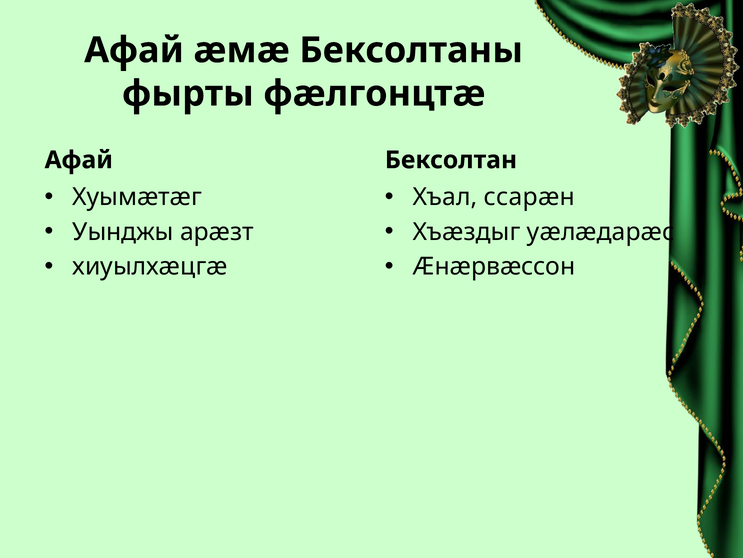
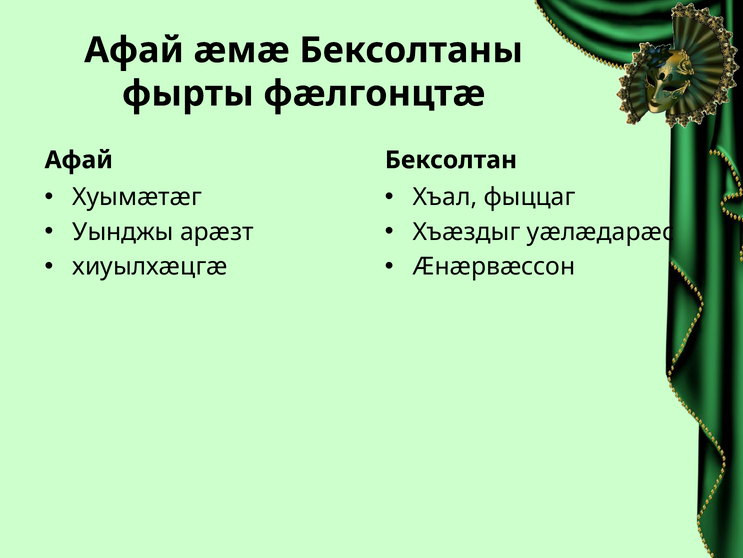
ссарæн: ссарæн -> фыццаг
